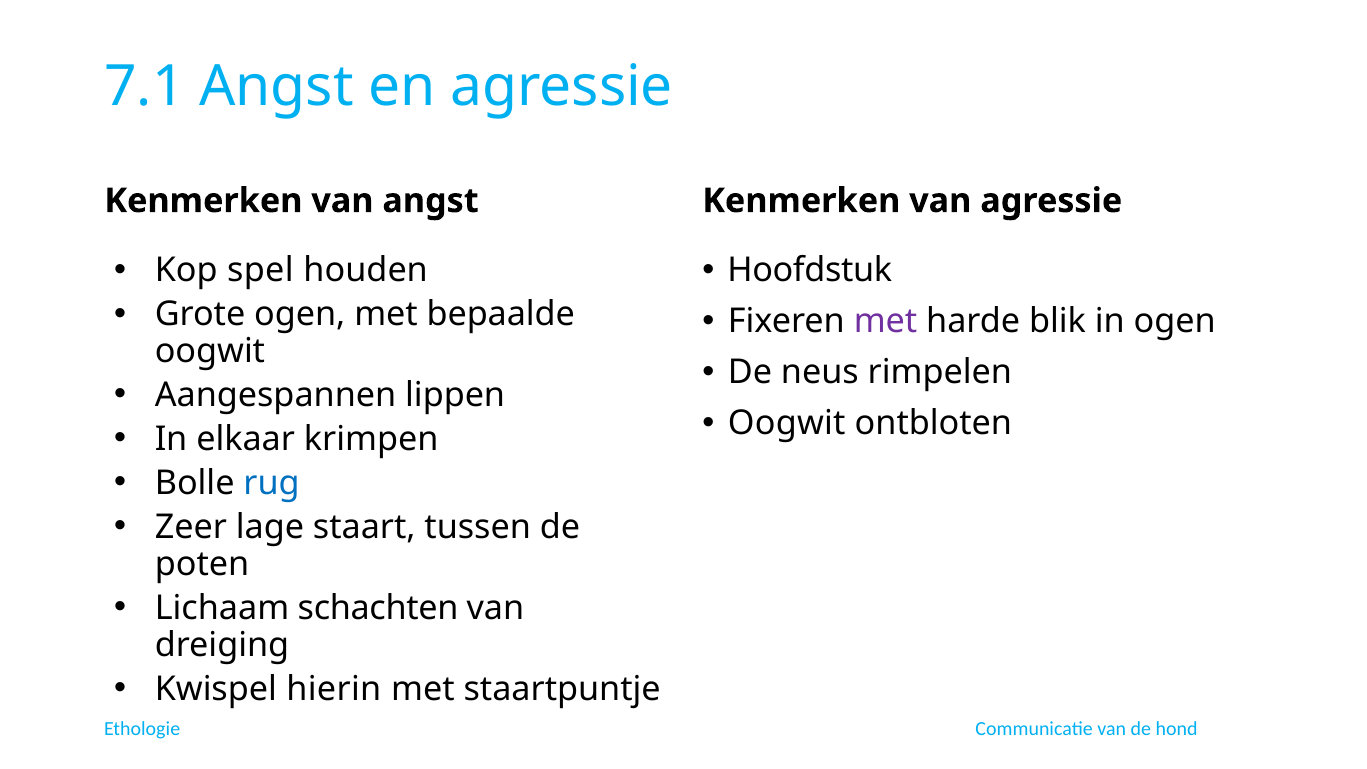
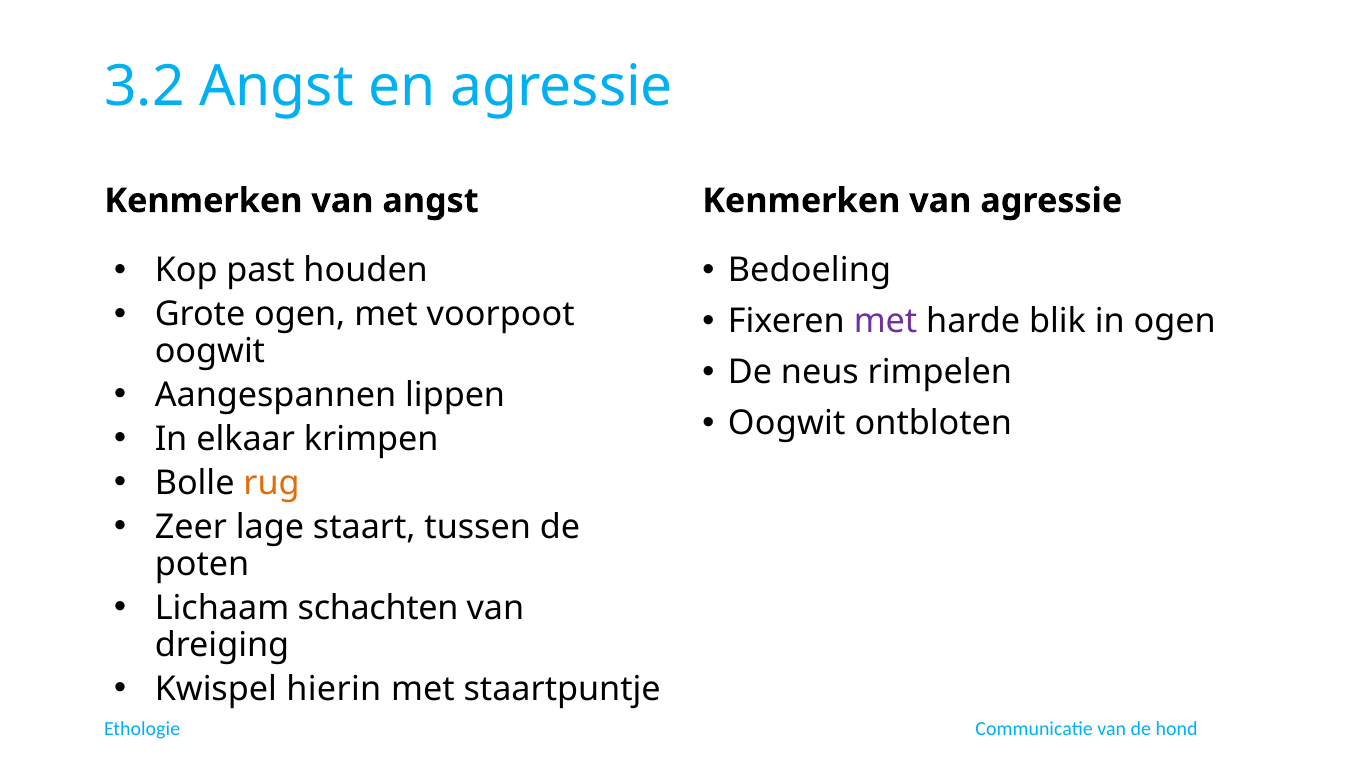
7.1: 7.1 -> 3.2
spel: spel -> past
Hoofdstuk: Hoofdstuk -> Bedoeling
bepaalde: bepaalde -> voorpoot
rug colour: blue -> orange
